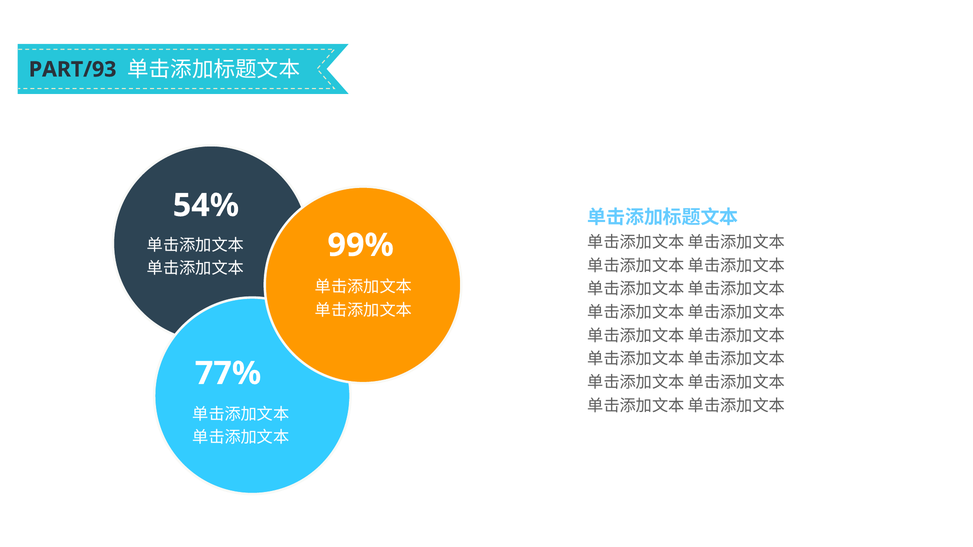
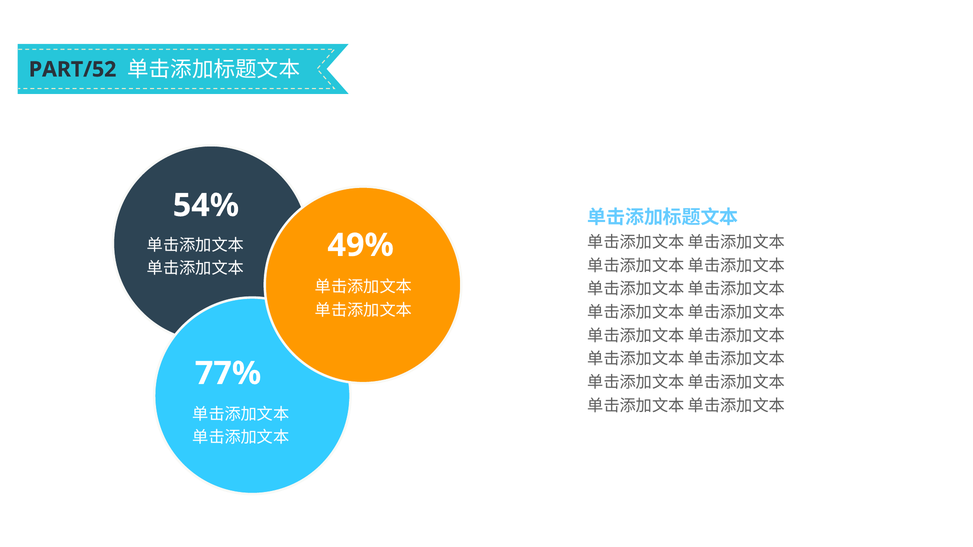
PART/93: PART/93 -> PART/52
99%: 99% -> 49%
